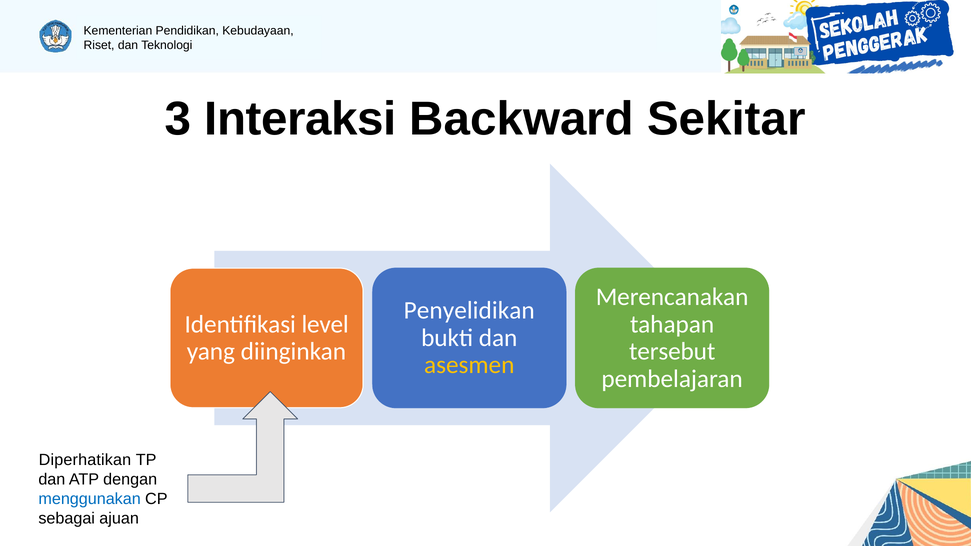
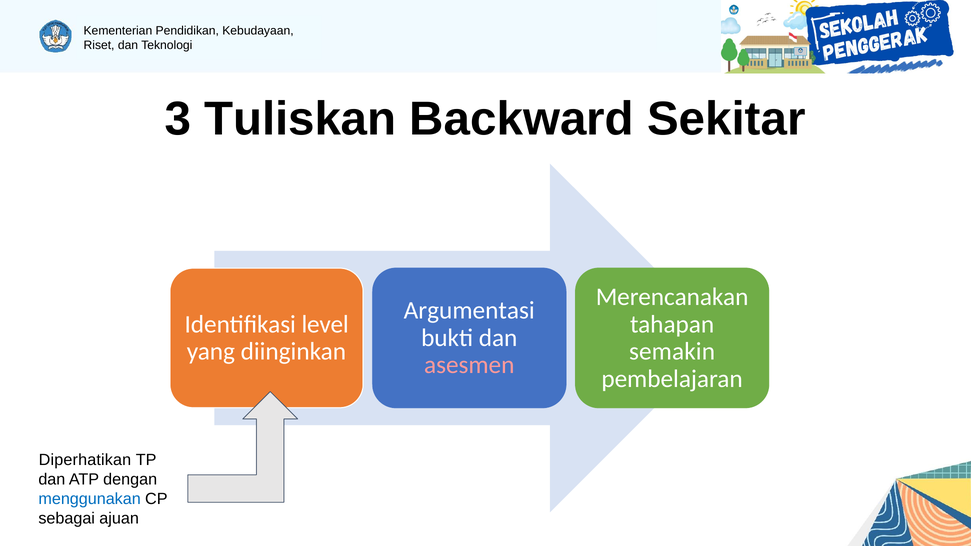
Interaksi: Interaksi -> Tuliskan
Penyelidikan: Penyelidikan -> Argumentasi
tersebut: tersebut -> semakin
asesmen colour: yellow -> pink
